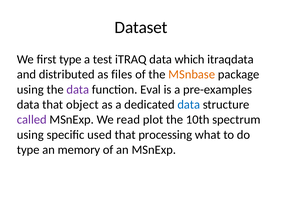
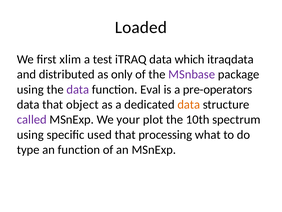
Dataset: Dataset -> Loaded
first type: type -> xlim
files: files -> only
MSnbase colour: orange -> purple
pre-examples: pre-examples -> pre-operators
data at (189, 104) colour: blue -> orange
read: read -> your
an memory: memory -> function
